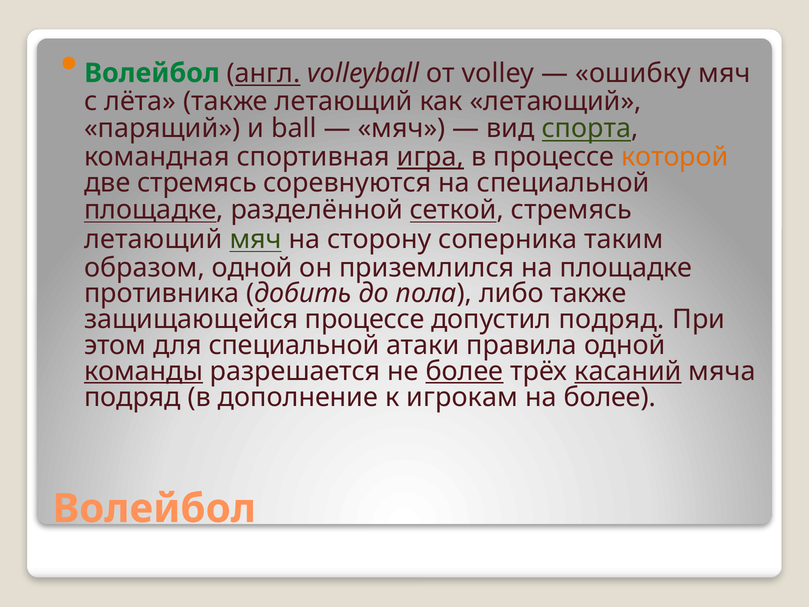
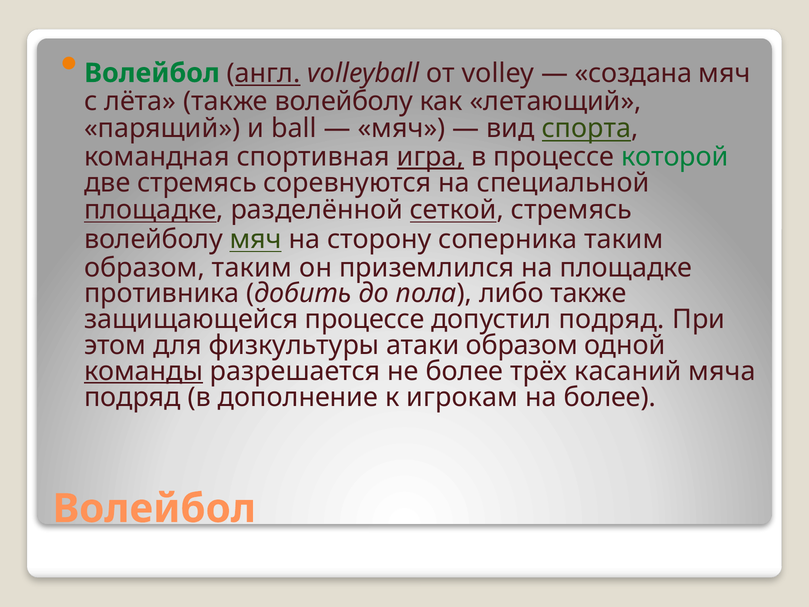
ошибку: ошибку -> создана
также летающий: летающий -> волейболу
которой colour: orange -> green
летающий at (153, 239): летающий -> волейболу
образом одной: одной -> таким
для специальной: специальной -> физкультуры
атаки правила: правила -> образом
более at (465, 371) underline: present -> none
касаний underline: present -> none
